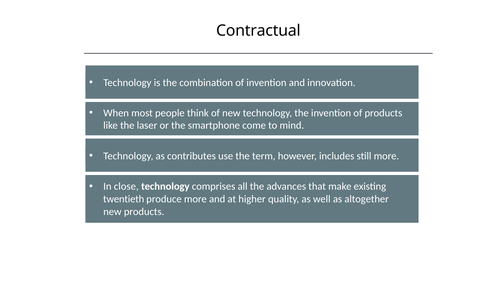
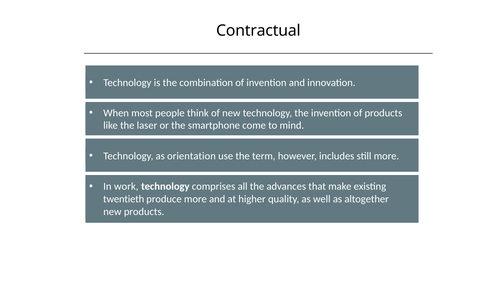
contributes: contributes -> orientation
close: close -> work
